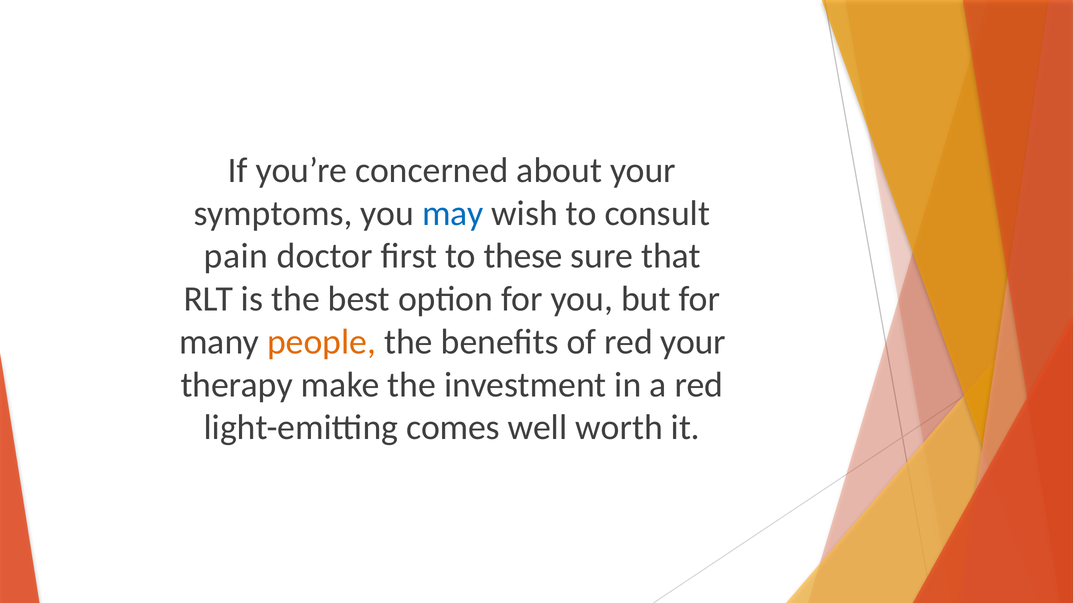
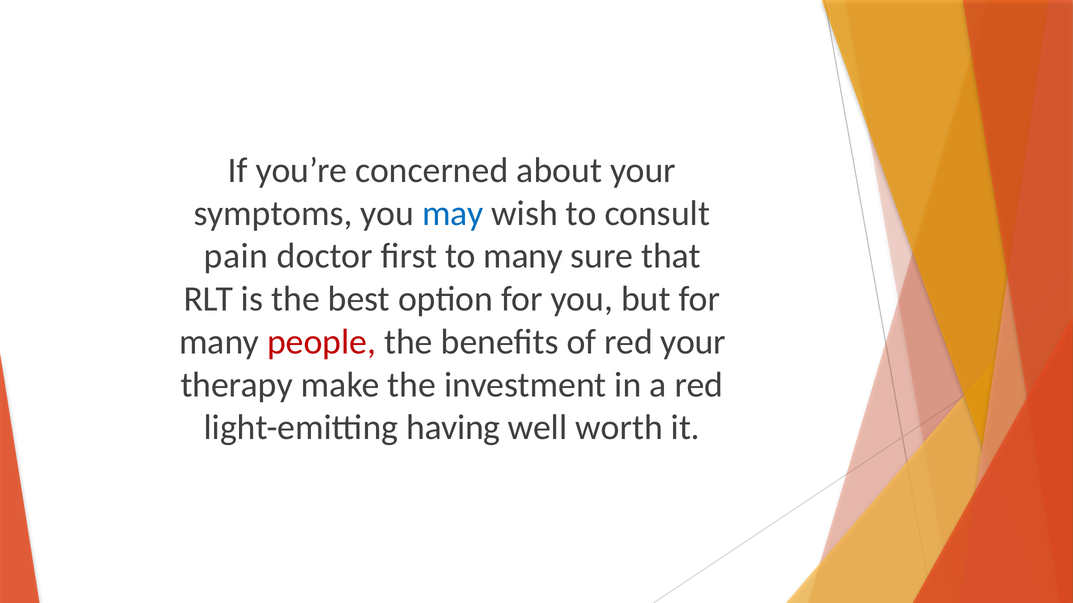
to these: these -> many
people colour: orange -> red
comes: comes -> having
